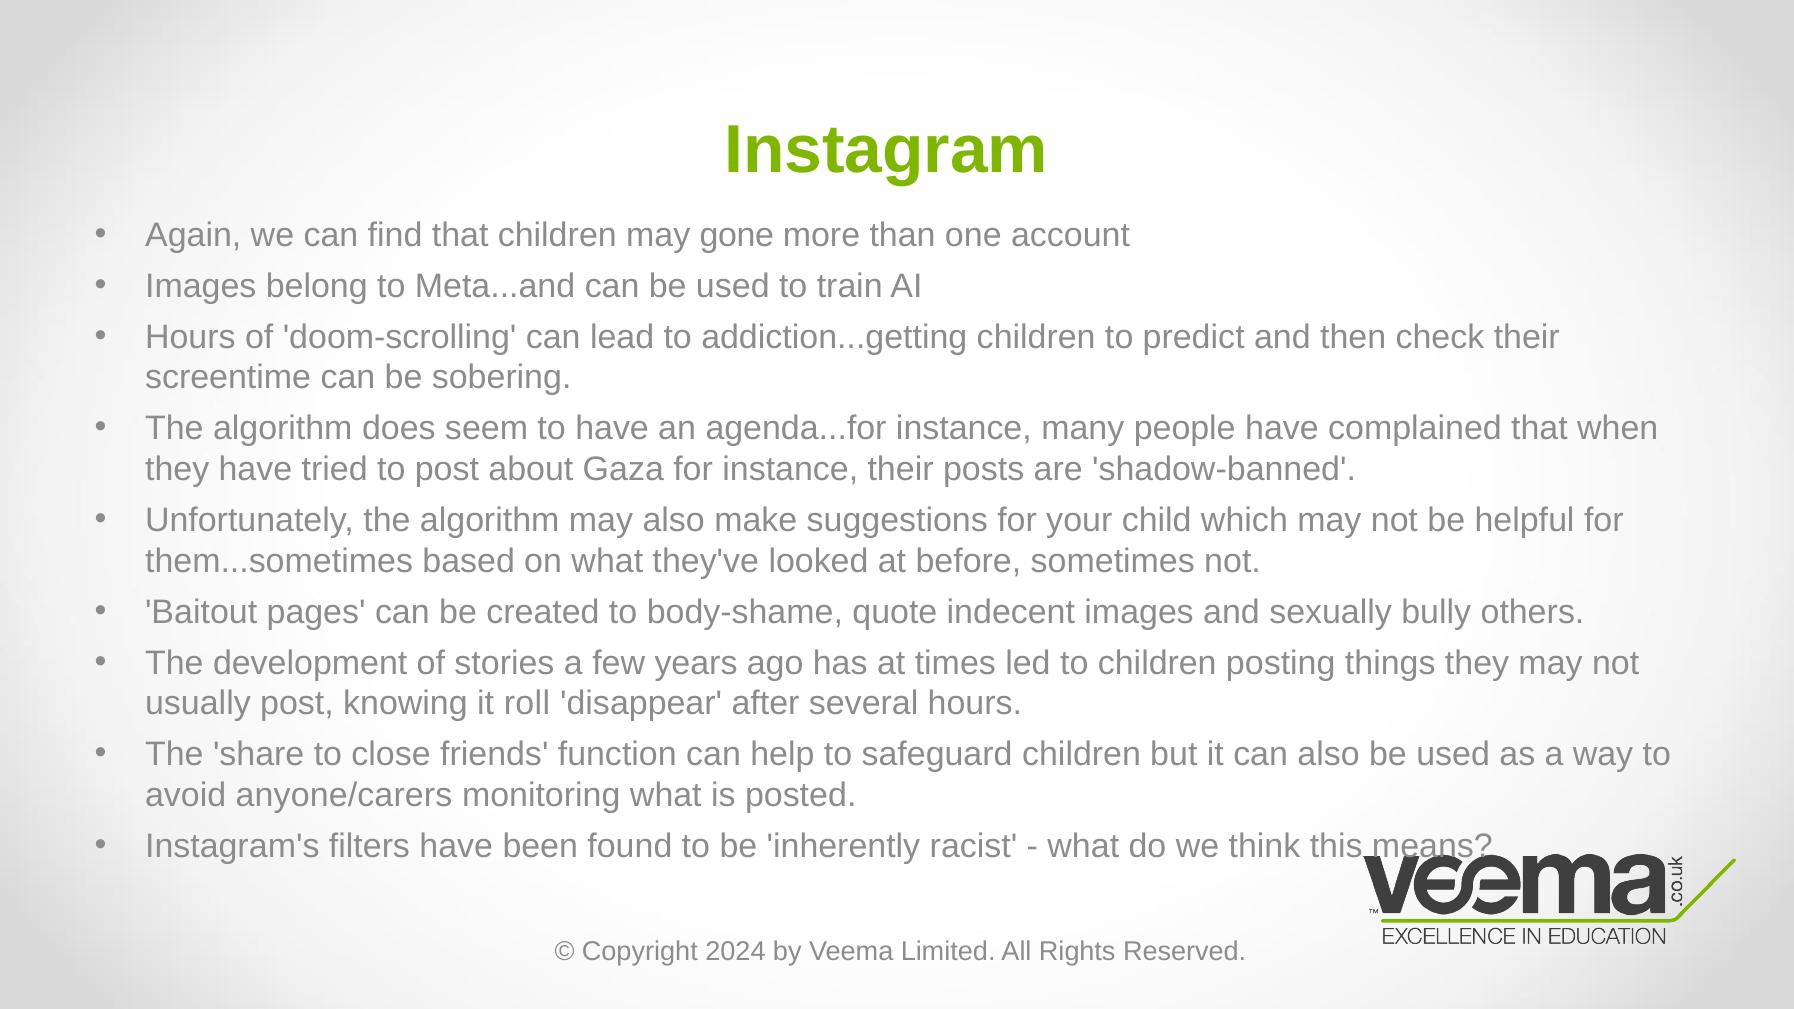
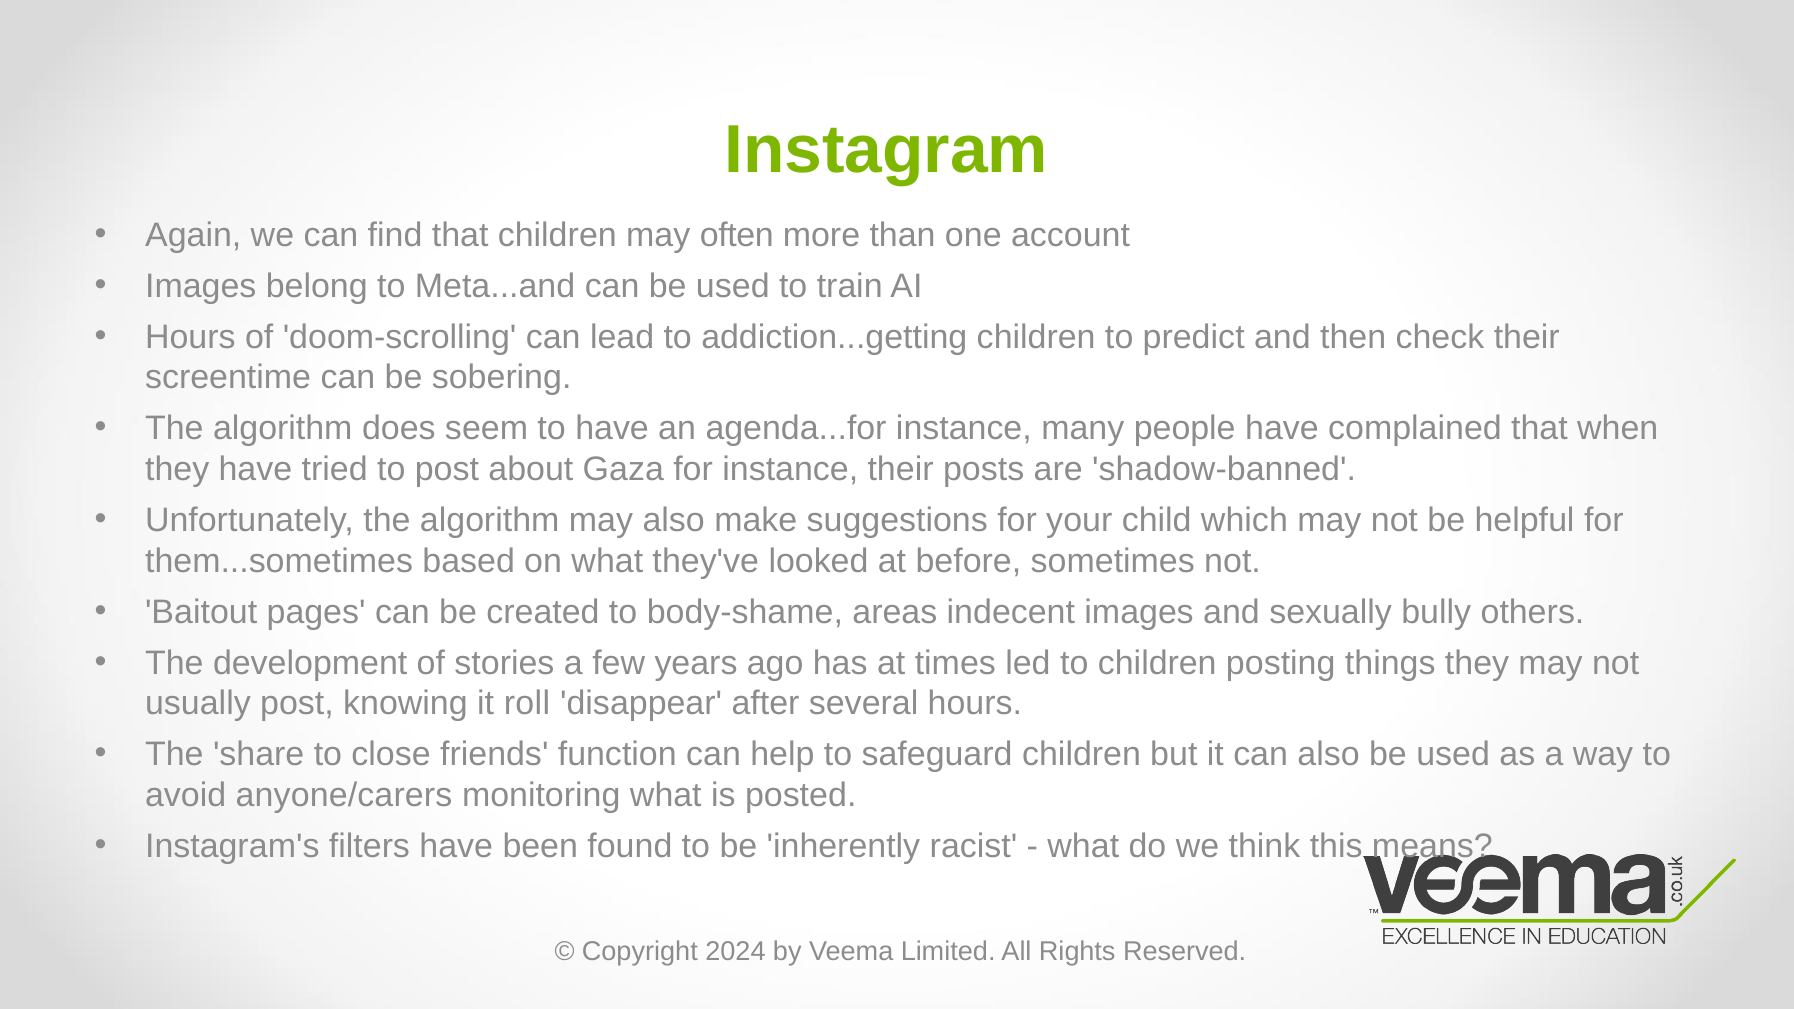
gone: gone -> often
quote: quote -> areas
